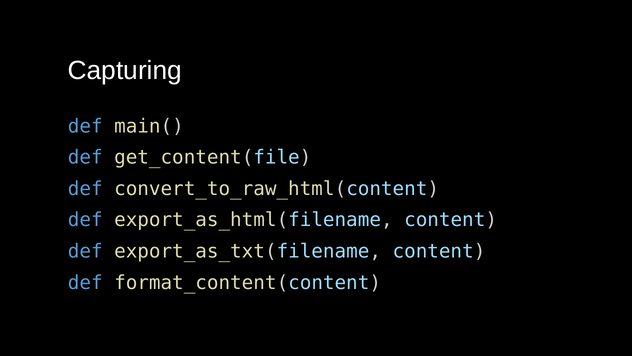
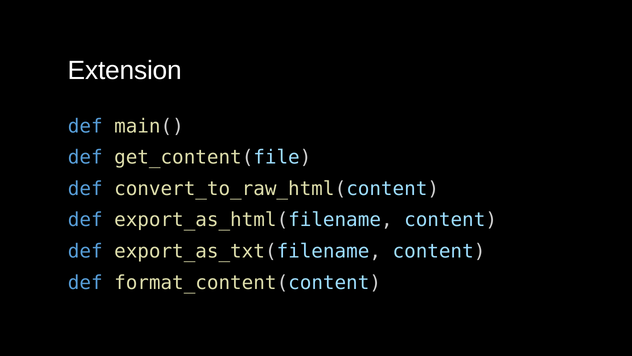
Capturing: Capturing -> Extension
